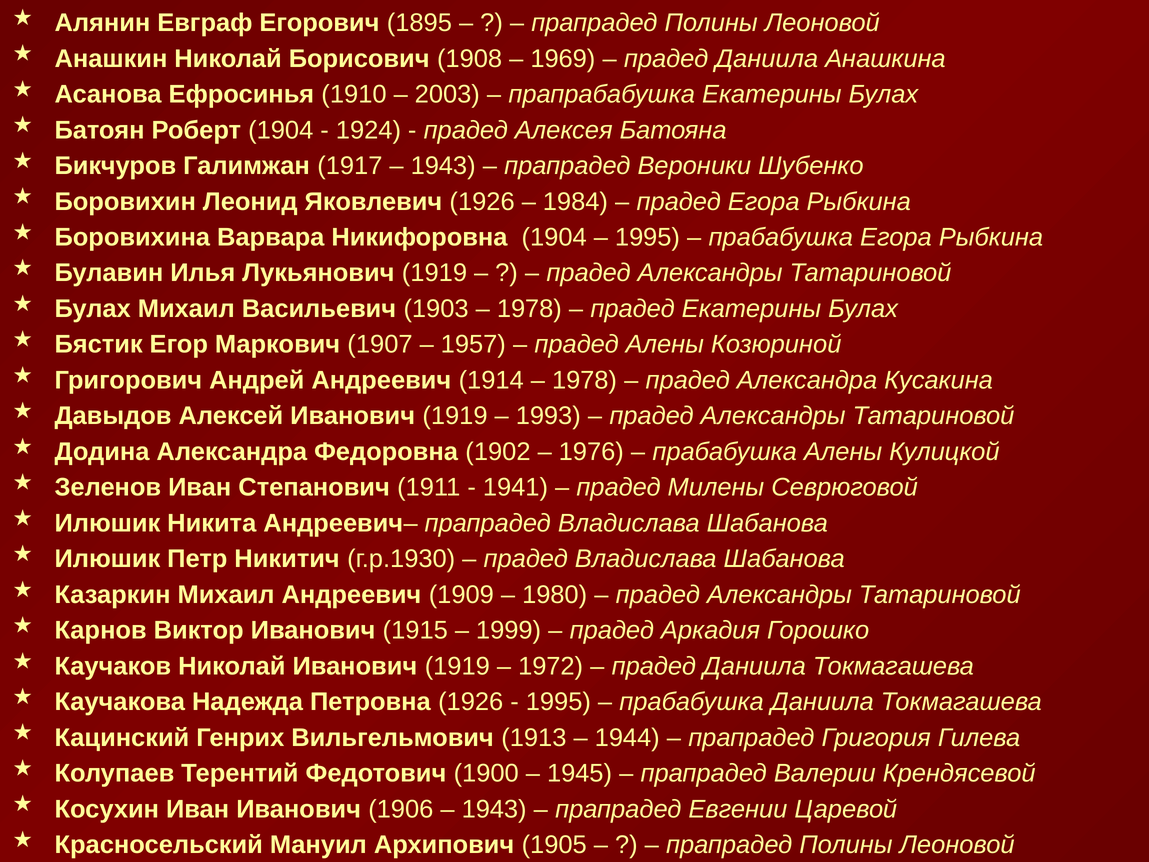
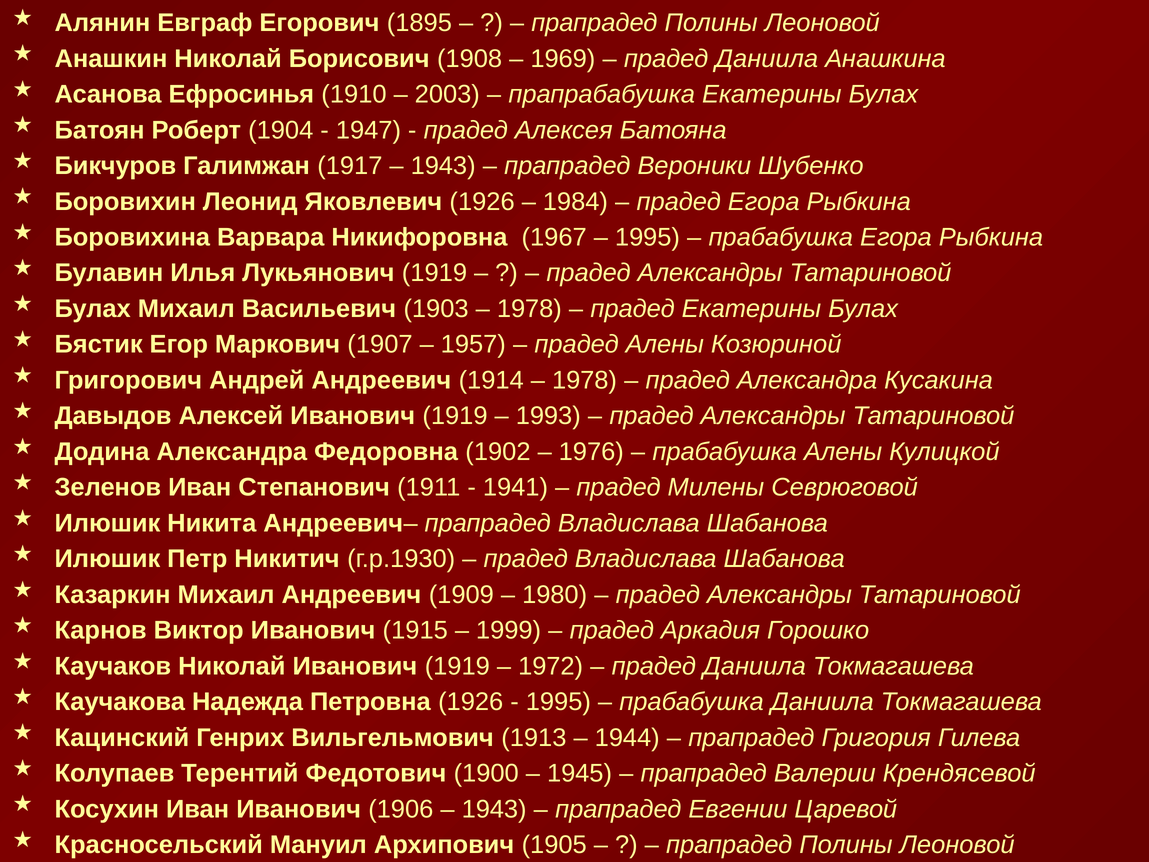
1924 at (368, 130): 1924 -> 1947
Никифоровна 1904: 1904 -> 1967
